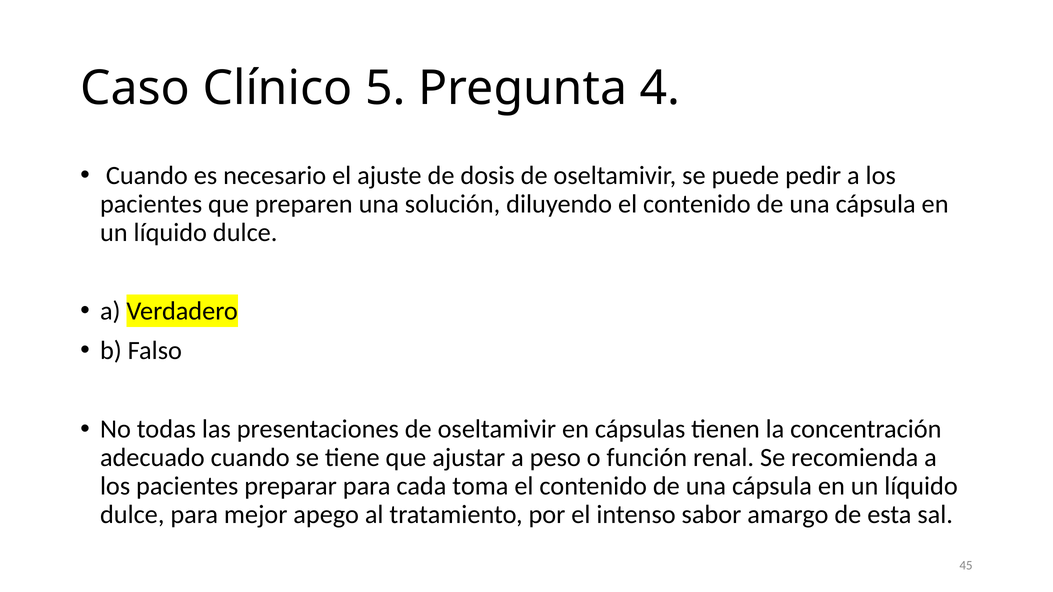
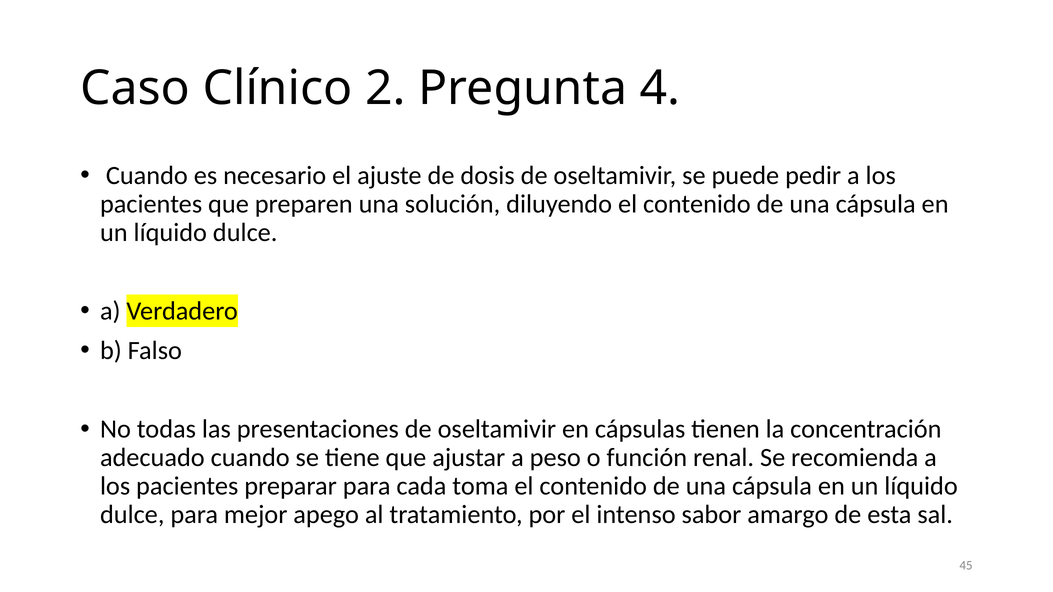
5: 5 -> 2
